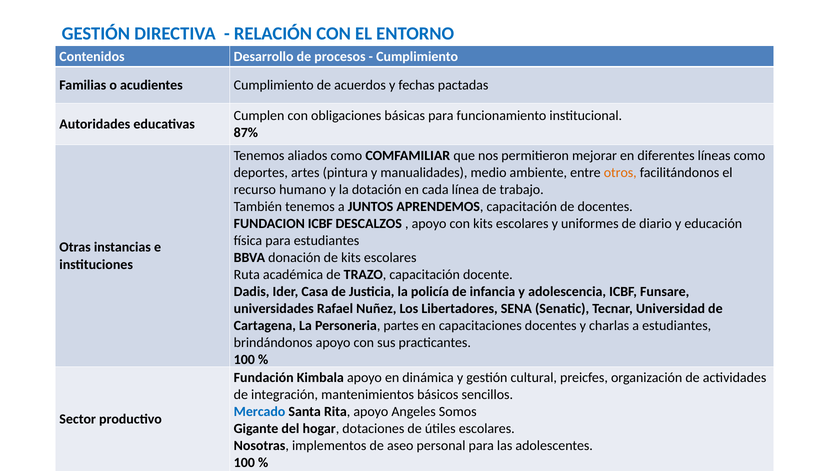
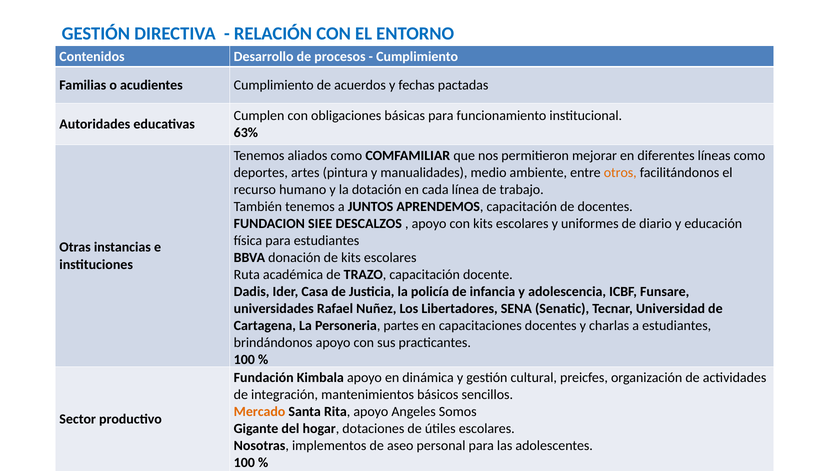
87%: 87% -> 63%
FUNDACION ICBF: ICBF -> SIEE
Mercado colour: blue -> orange
